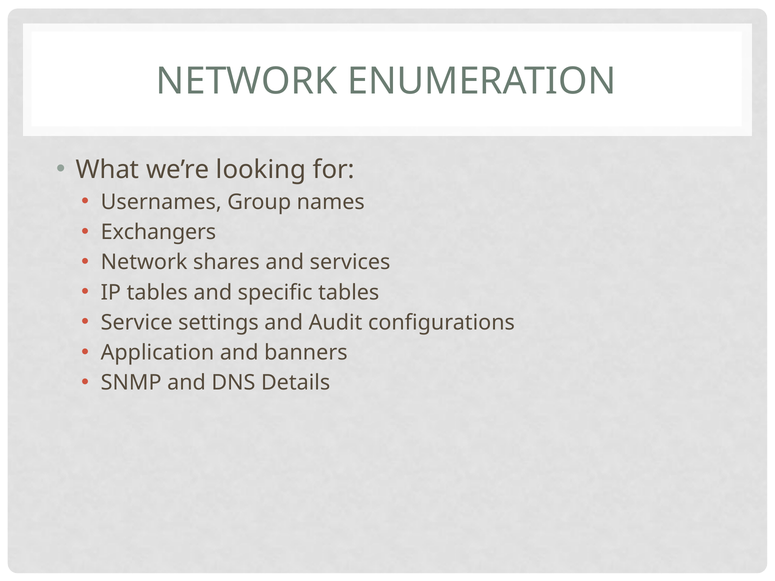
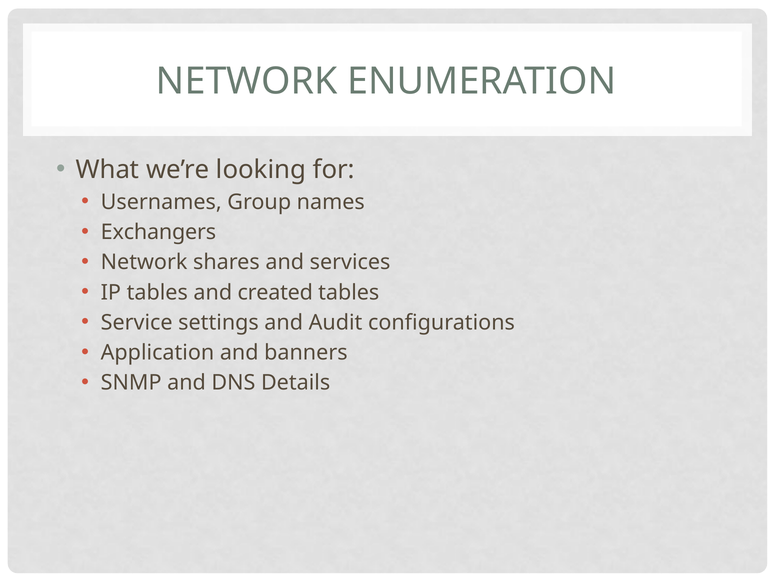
specific: specific -> created
